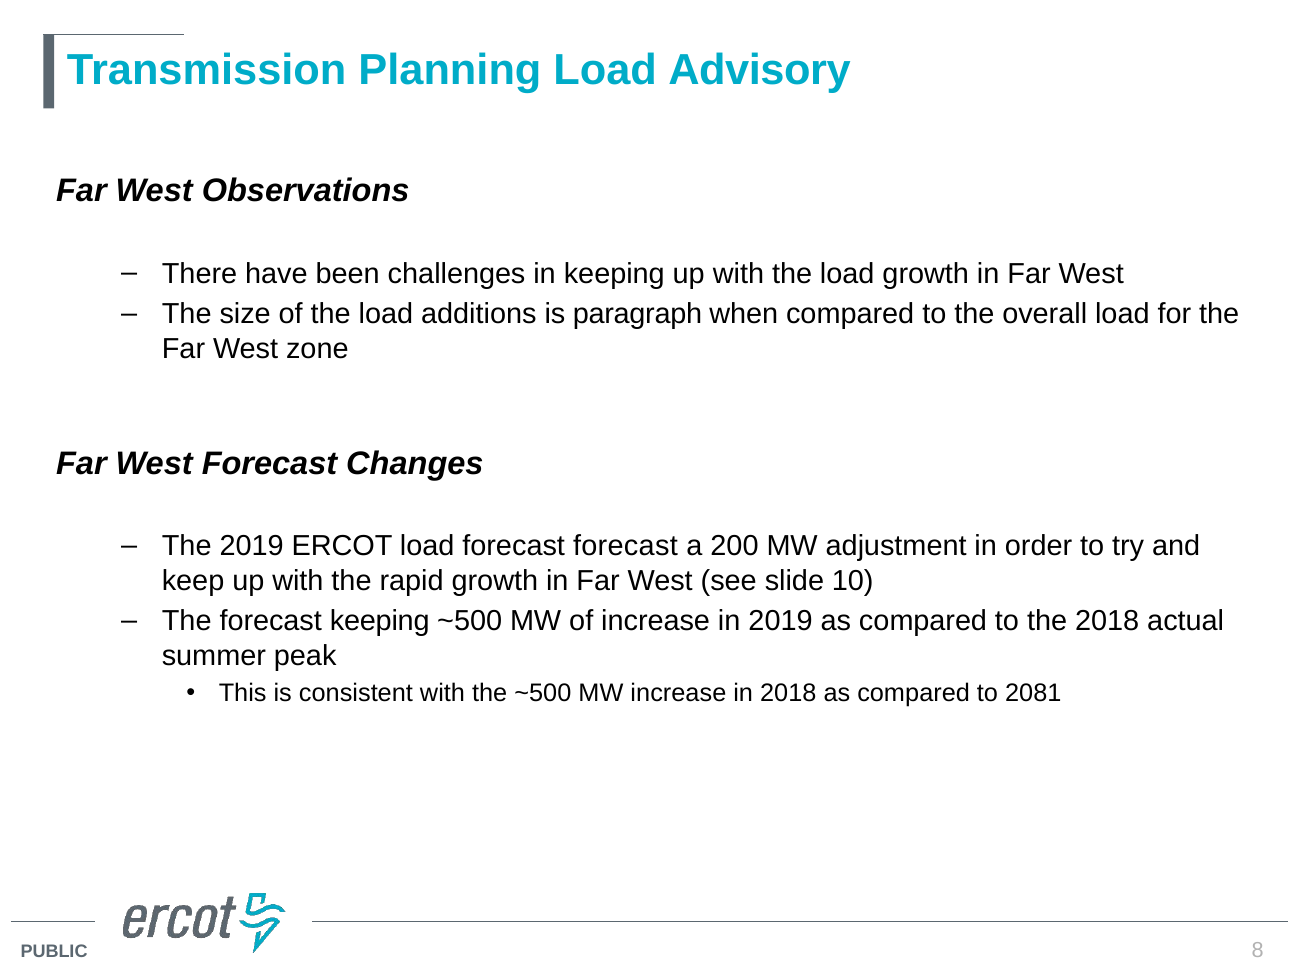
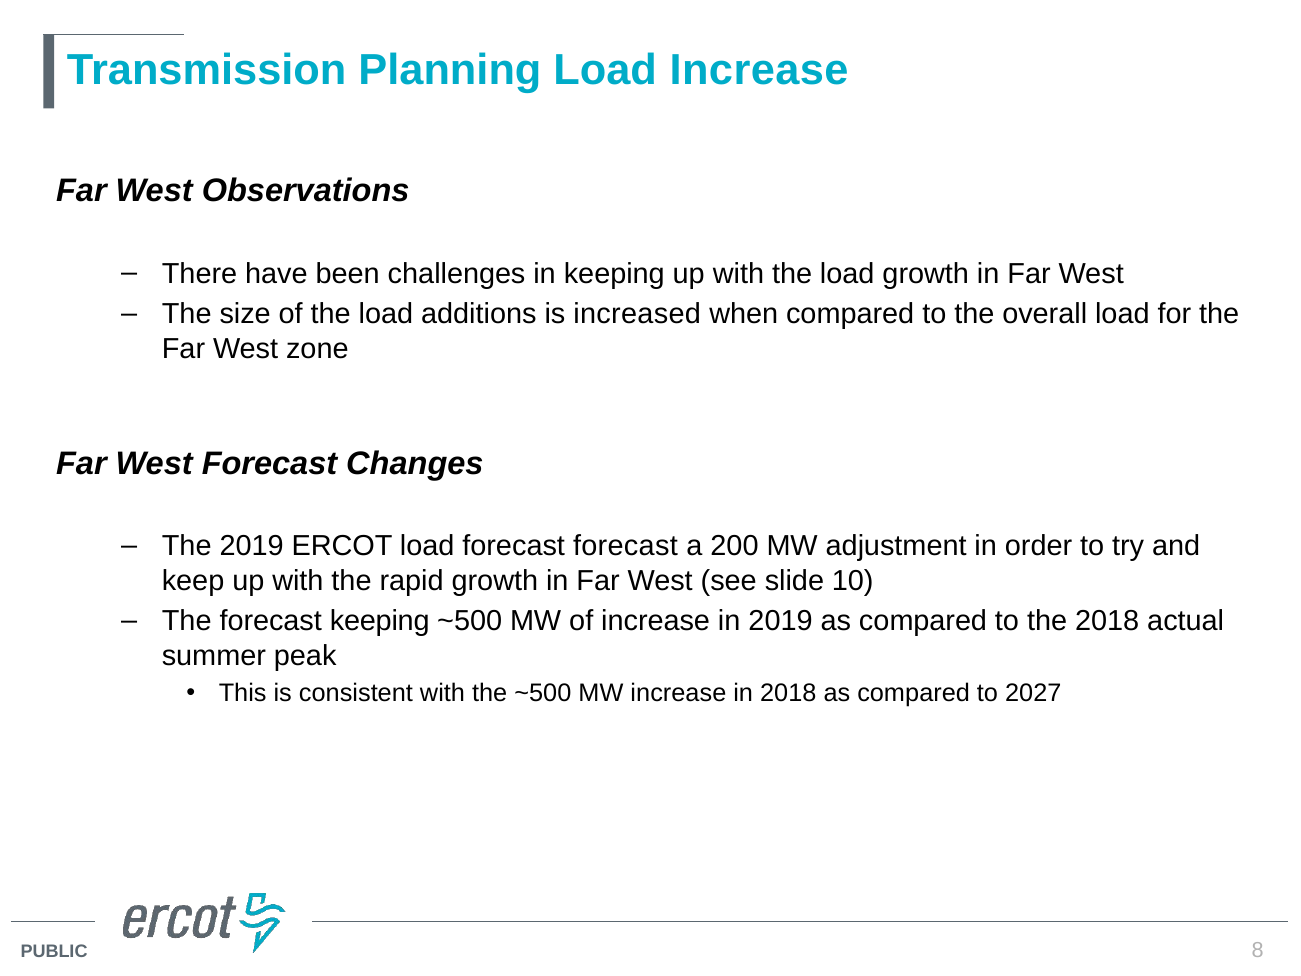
Load Advisory: Advisory -> Increase
paragraph: paragraph -> increased
2081: 2081 -> 2027
